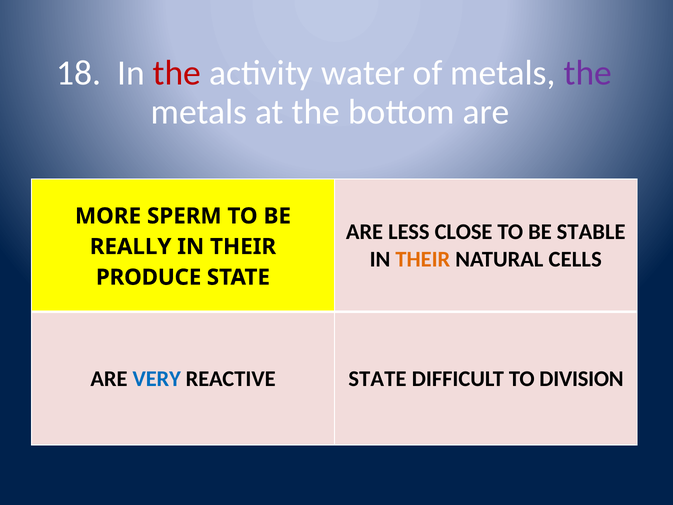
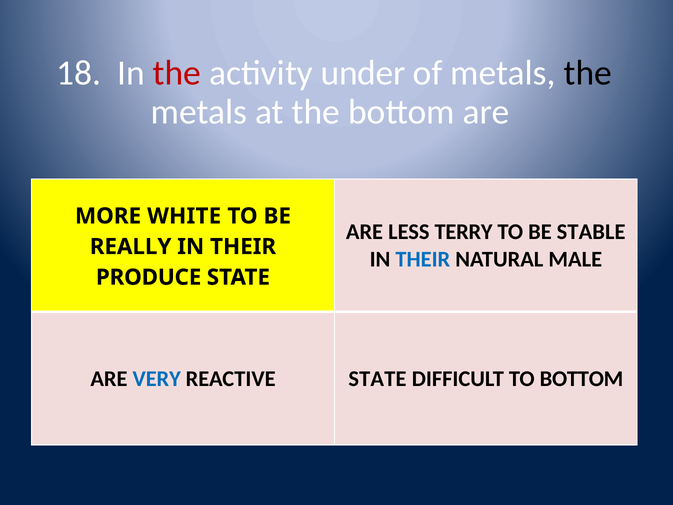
water: water -> under
the at (588, 73) colour: purple -> black
SPERM: SPERM -> WHITE
CLOSE: CLOSE -> TERRY
THEIR at (423, 259) colour: orange -> blue
CELLS: CELLS -> MALE
TO DIVISION: DIVISION -> BOTTOM
